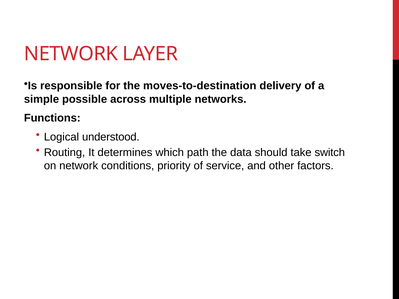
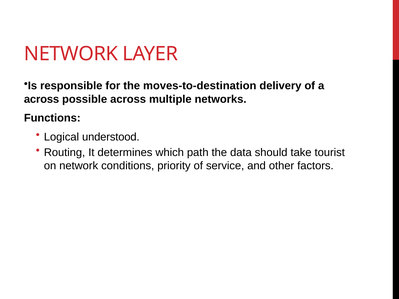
simple at (41, 99): simple -> across
switch: switch -> tourist
